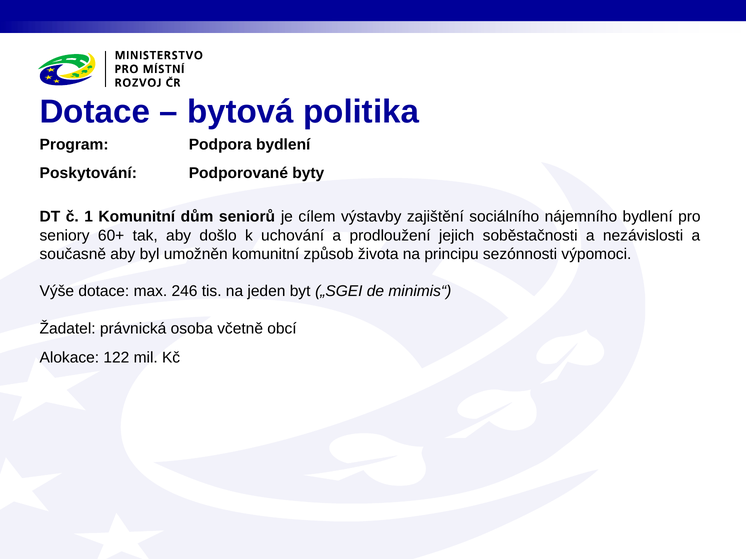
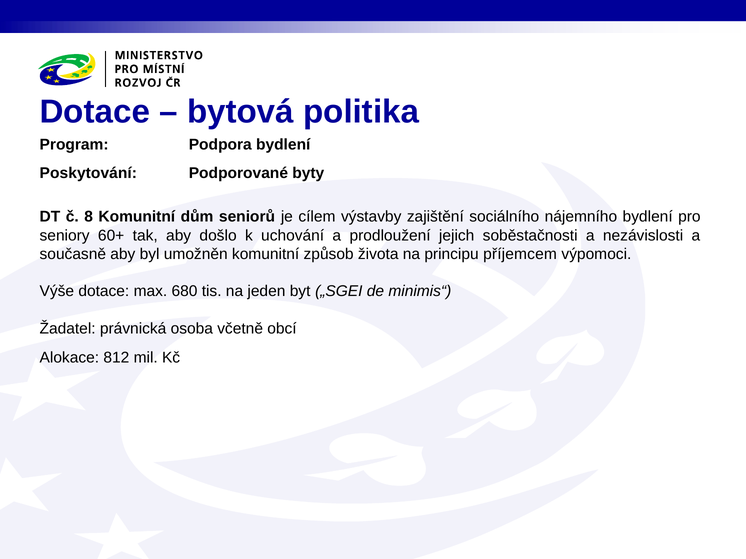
1: 1 -> 8
sezónnosti: sezónnosti -> příjemcem
246: 246 -> 680
122: 122 -> 812
